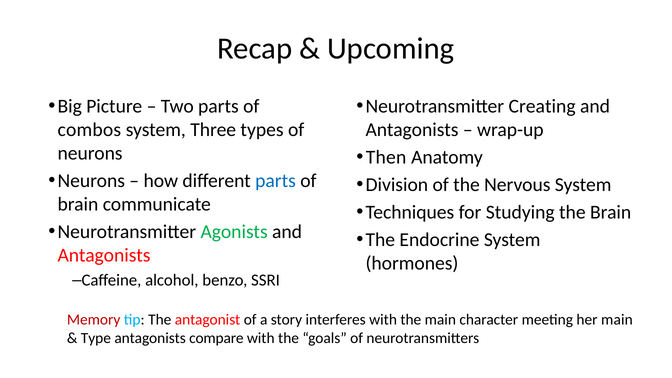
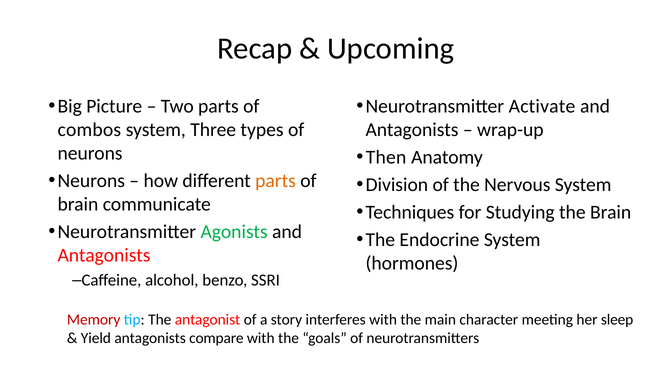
Creating: Creating -> Activate
parts at (276, 181) colour: blue -> orange
her main: main -> sleep
Type: Type -> Yield
